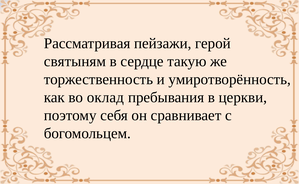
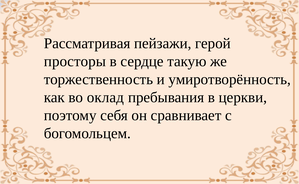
святыням: святыням -> просторы
